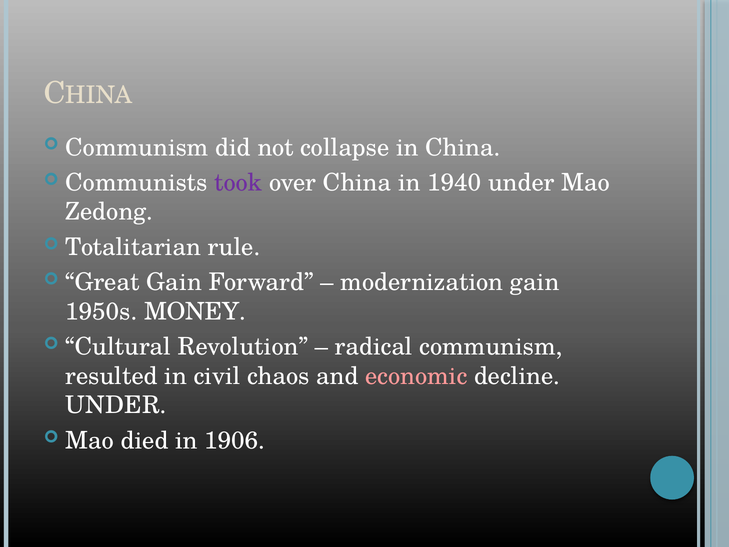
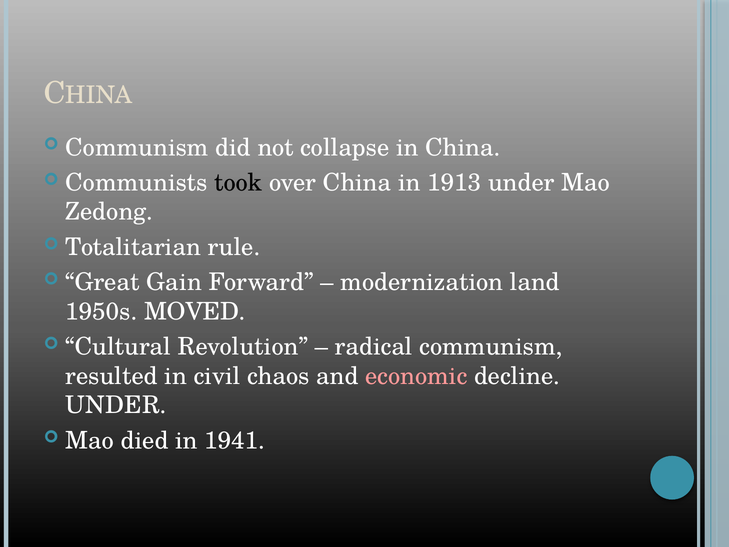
took colour: purple -> black
1940: 1940 -> 1913
modernization gain: gain -> land
MONEY: MONEY -> MOVED
1906: 1906 -> 1941
